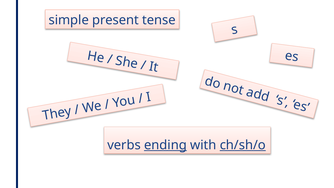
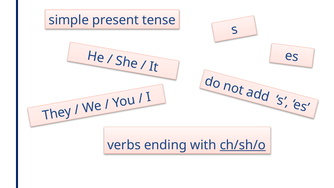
ending underline: present -> none
